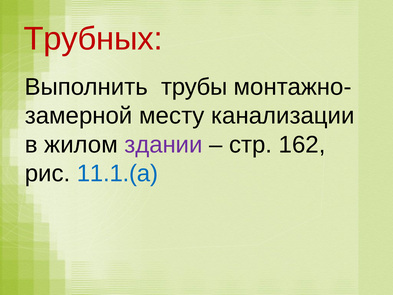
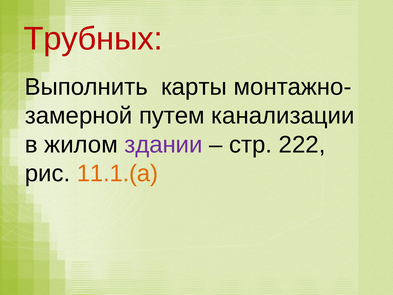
трубы: трубы -> карты
месту: месту -> путем
162: 162 -> 222
11.1.(а colour: blue -> orange
